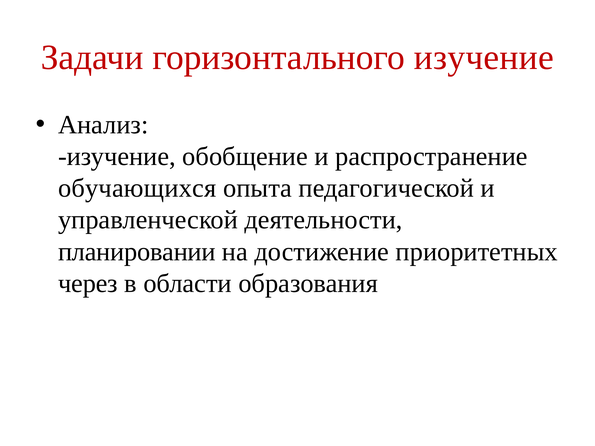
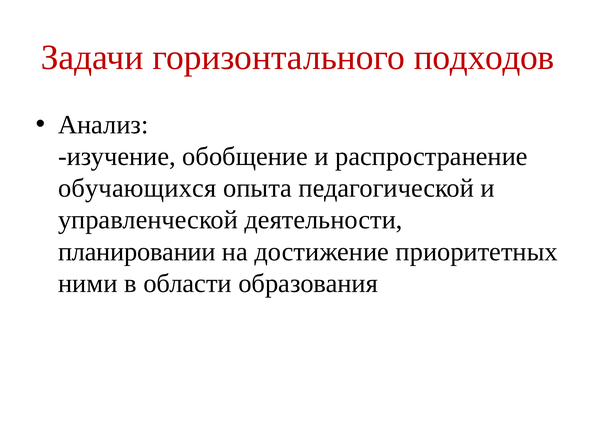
горизонтального изучение: изучение -> подходов
через: через -> ними
